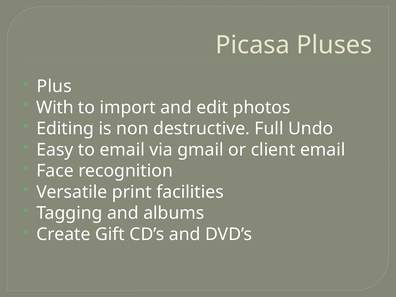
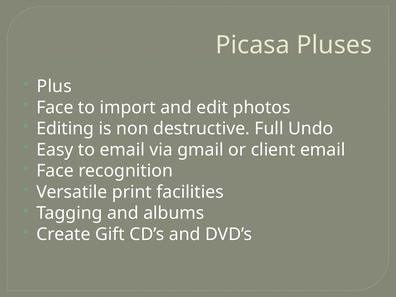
With at (55, 107): With -> Face
